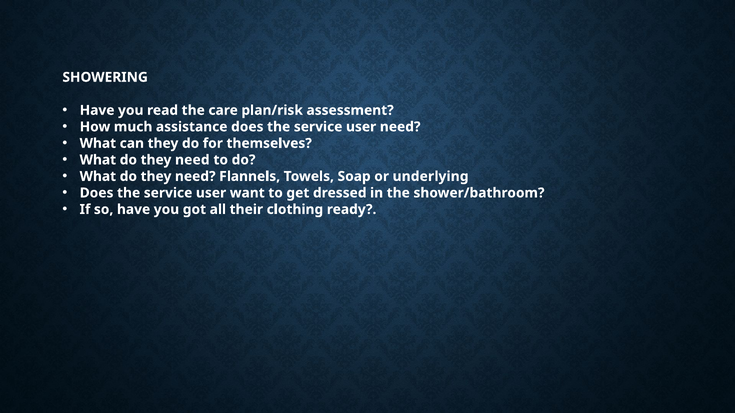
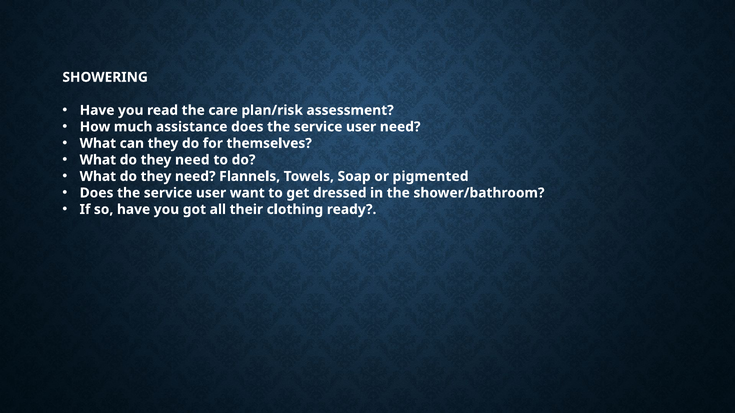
underlying: underlying -> pigmented
